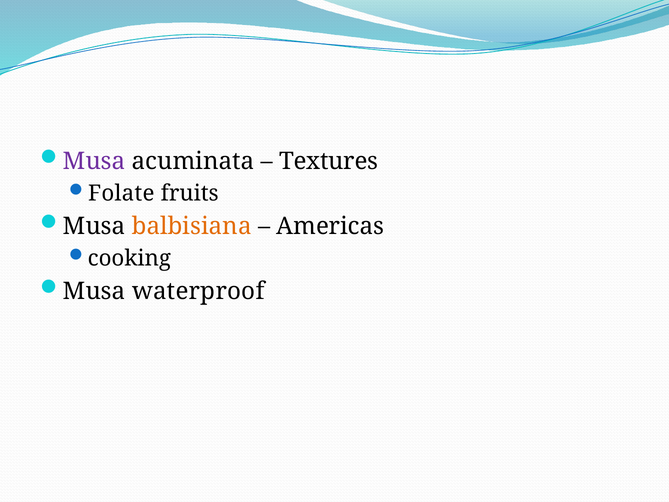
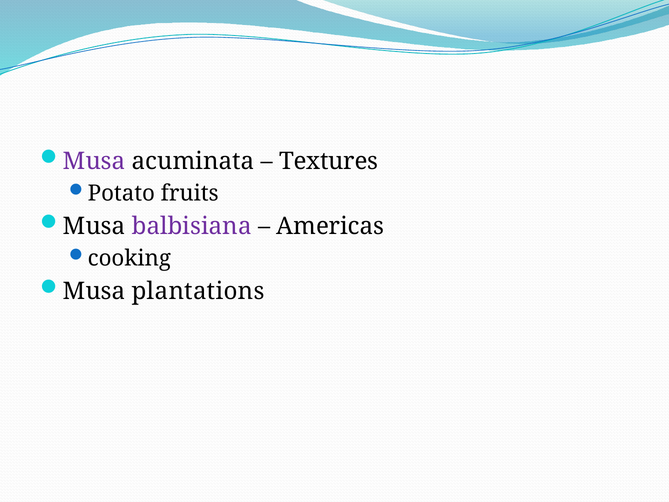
Folate: Folate -> Potato
balbisiana colour: orange -> purple
waterproof: waterproof -> plantations
